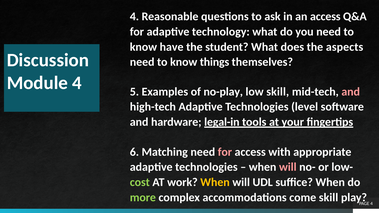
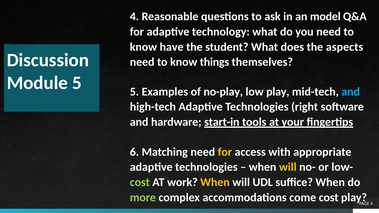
an access: access -> model
Module 4: 4 -> 5
low skill: skill -> play
and at (351, 92) colour: pink -> light blue
level: level -> right
legal-in: legal-in -> start-in
for at (225, 152) colour: pink -> yellow
will at (288, 167) colour: pink -> yellow
come skill: skill -> cost
